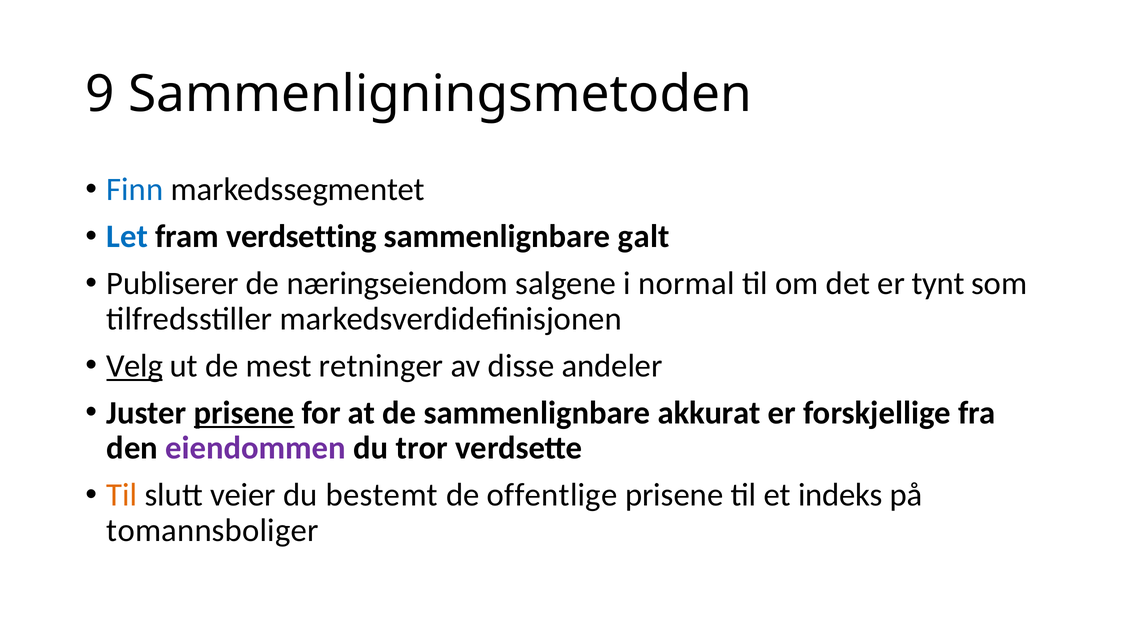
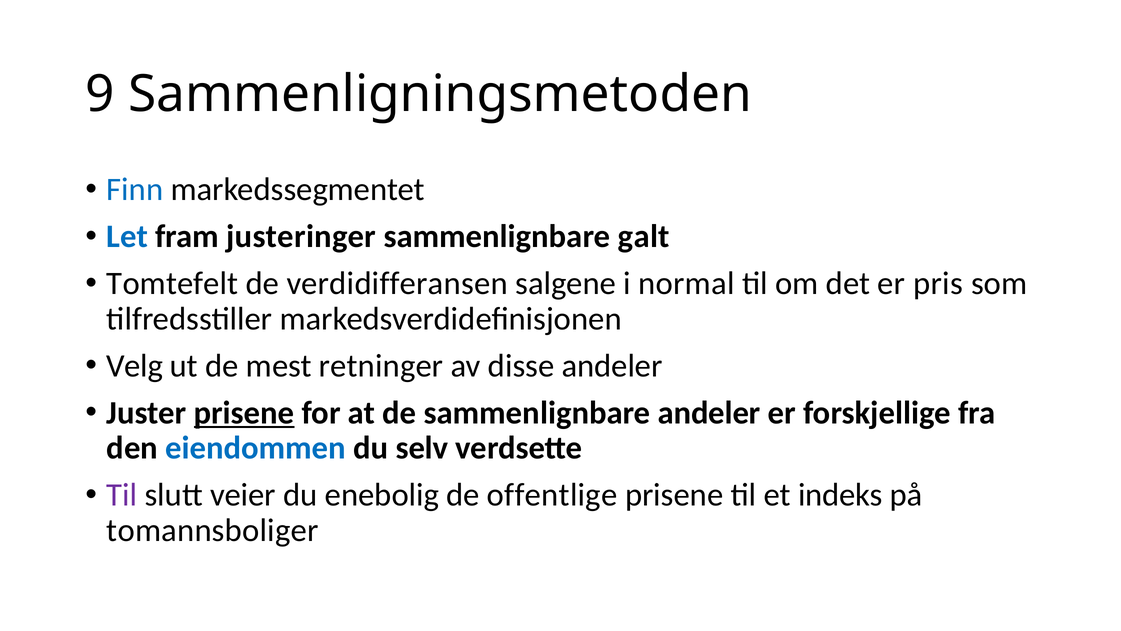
verdsetting: verdsetting -> justeringer
Publiserer: Publiserer -> Tomtefelt
næringseiendom: næringseiendom -> verdidifferansen
tynt: tynt -> pris
Velg underline: present -> none
sammenlignbare akkurat: akkurat -> andeler
eiendommen colour: purple -> blue
tror: tror -> selv
Til at (122, 495) colour: orange -> purple
bestemt: bestemt -> enebolig
